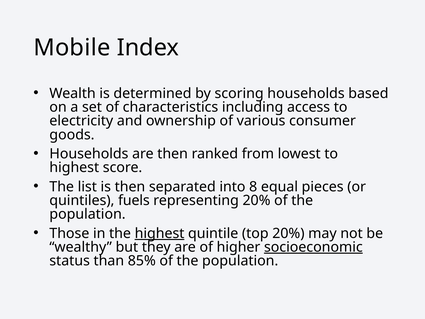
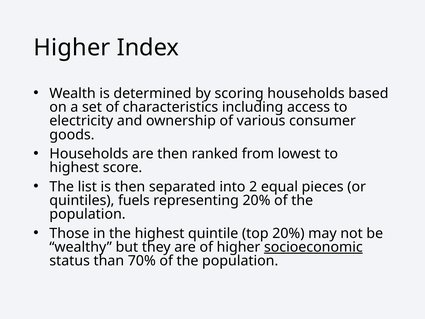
Mobile at (72, 48): Mobile -> Higher
8: 8 -> 2
highest at (160, 233) underline: present -> none
85%: 85% -> 70%
